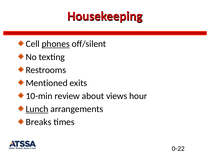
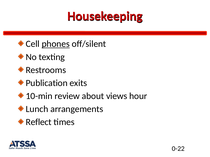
Mentioned: Mentioned -> Publication
Lunch underline: present -> none
Breaks: Breaks -> Reflect
